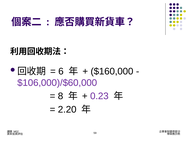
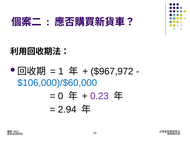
6: 6 -> 1
$160,000: $160,000 -> $967,972
$106,000)/$60,000 colour: purple -> blue
8: 8 -> 0
2.20: 2.20 -> 2.94
